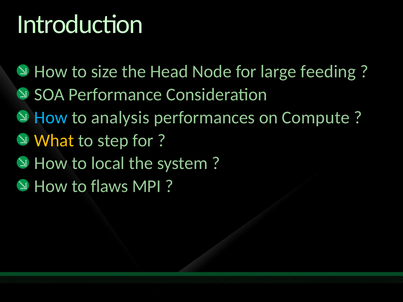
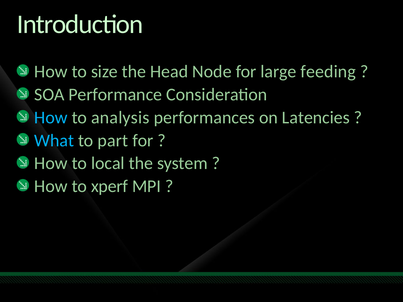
Compute: Compute -> Latencies
What colour: yellow -> light blue
step: step -> part
flaws: flaws -> xperf
